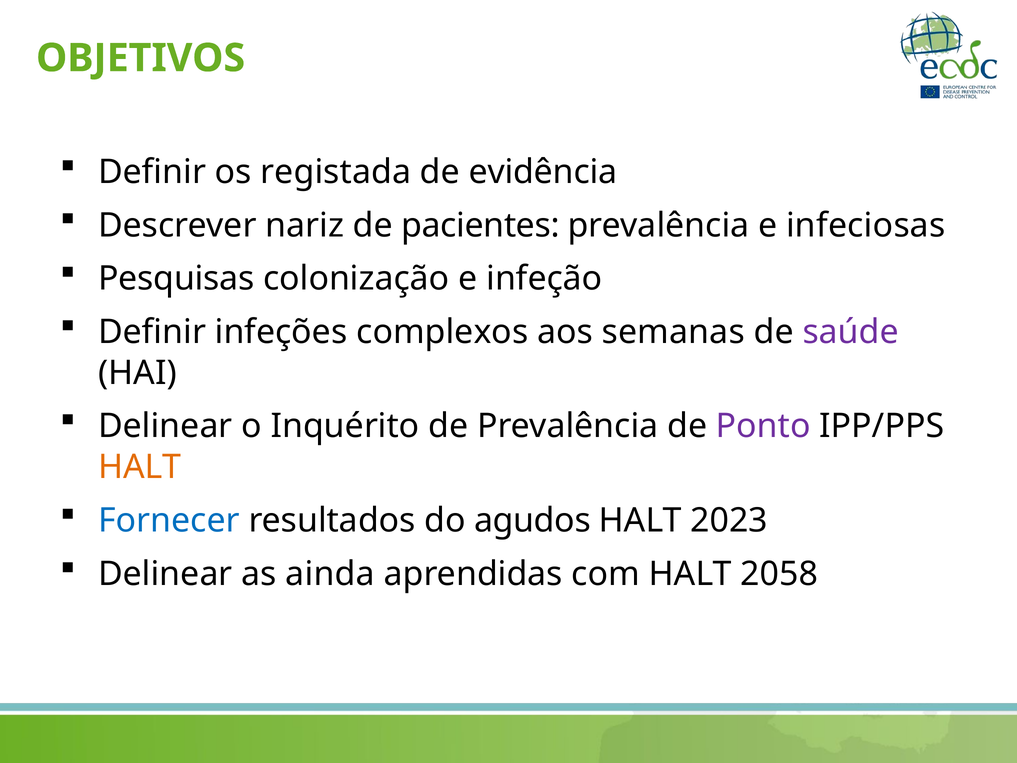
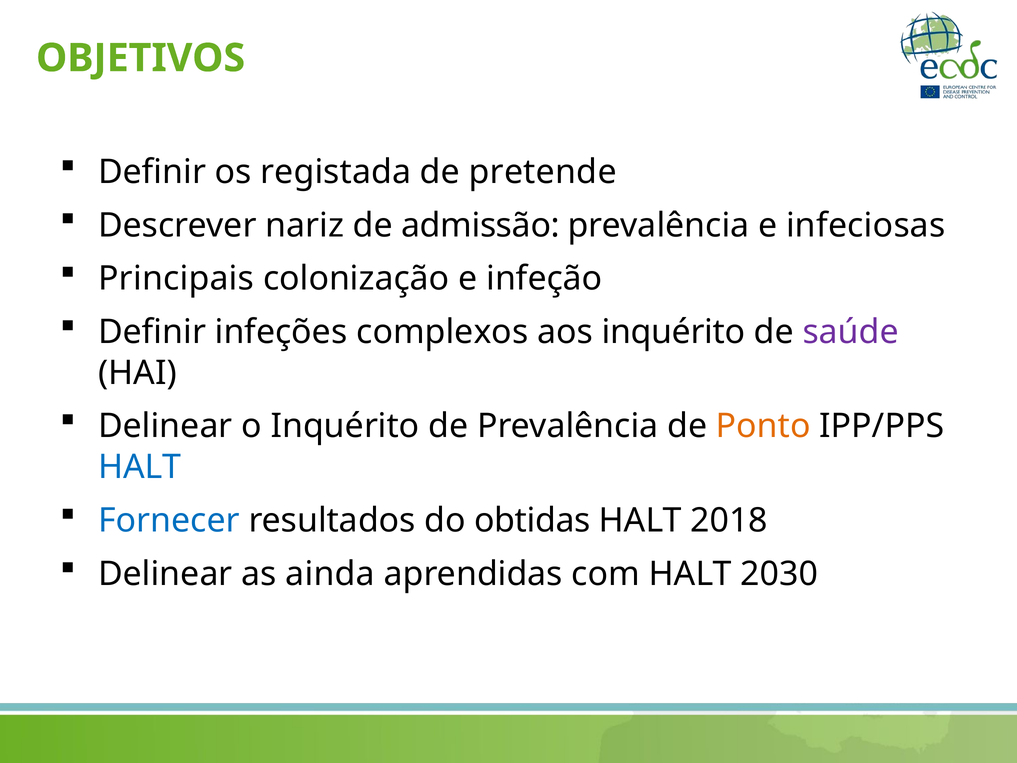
evidência: evidência -> pretende
pacientes: pacientes -> admissão
Pesquisas: Pesquisas -> Principais
aos semanas: semanas -> inquérito
Ponto colour: purple -> orange
HALT at (140, 467) colour: orange -> blue
agudos: agudos -> obtidas
2023: 2023 -> 2018
2058: 2058 -> 2030
